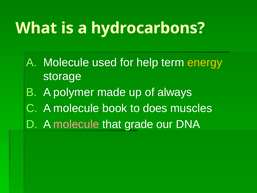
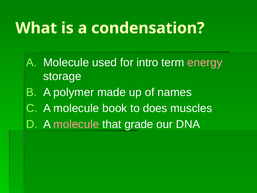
hydrocarbons: hydrocarbons -> condensation
help: help -> intro
energy colour: yellow -> pink
always: always -> names
